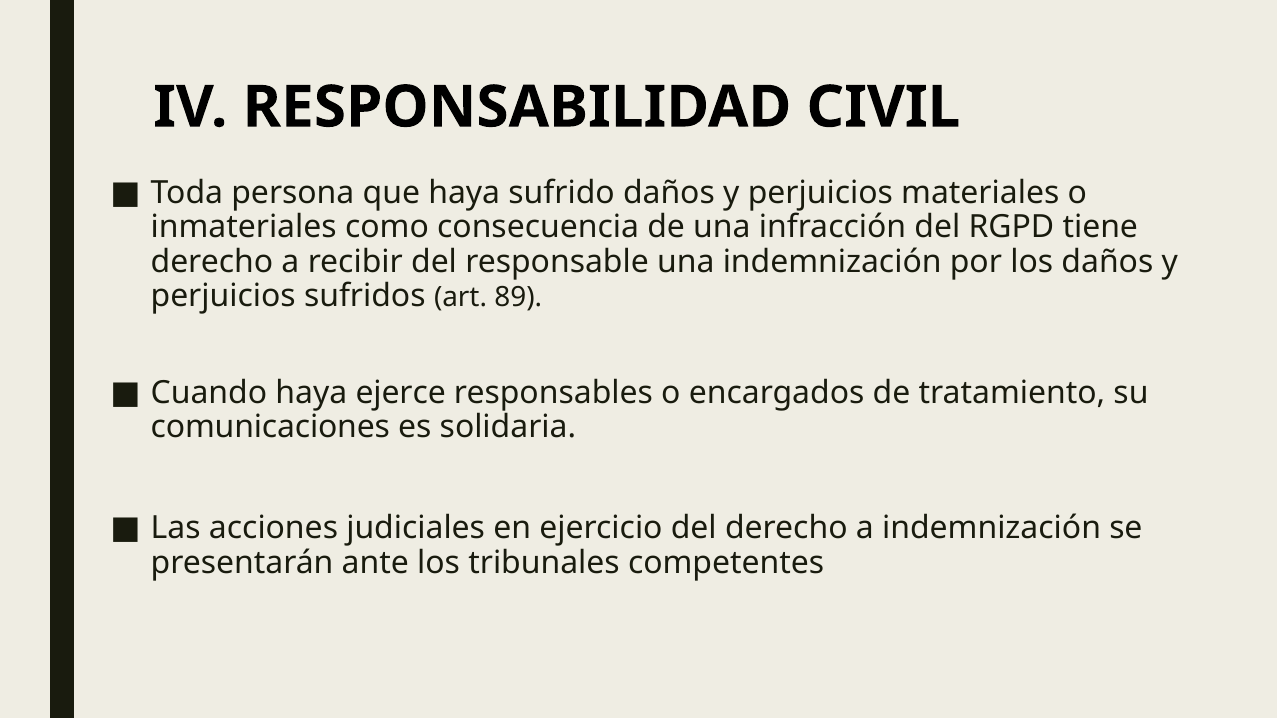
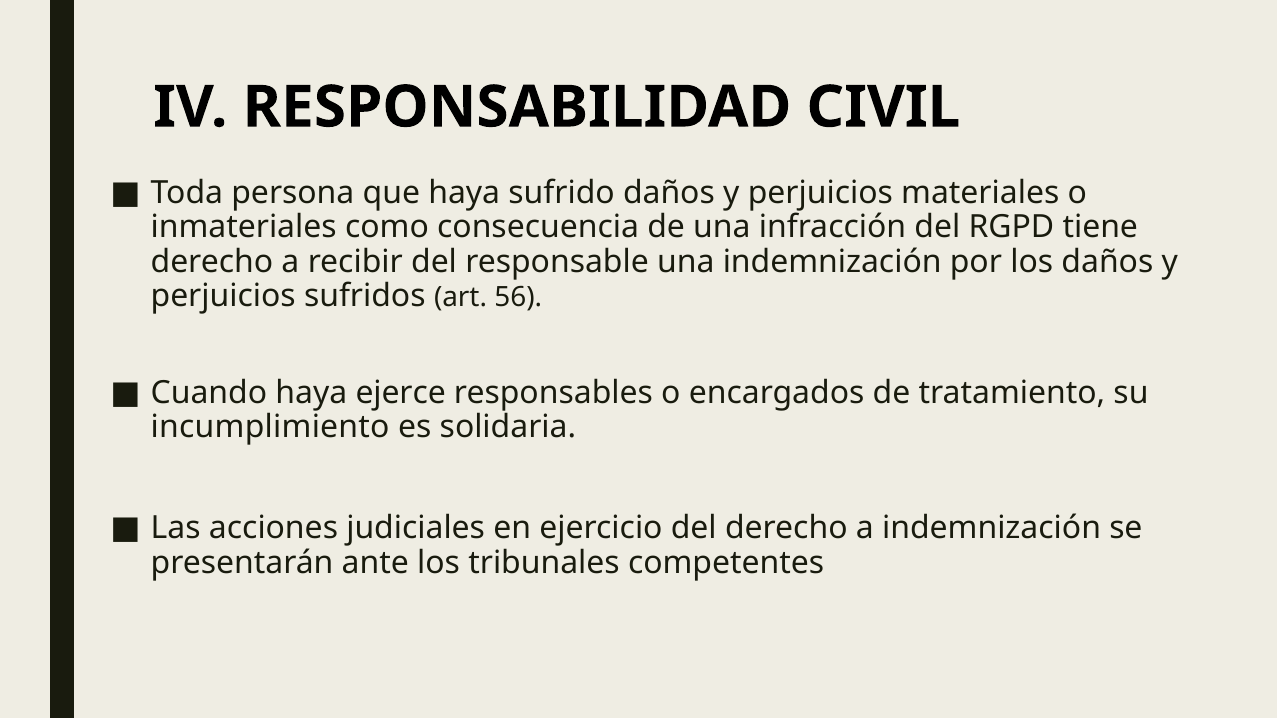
89: 89 -> 56
comunicaciones: comunicaciones -> incumplimiento
